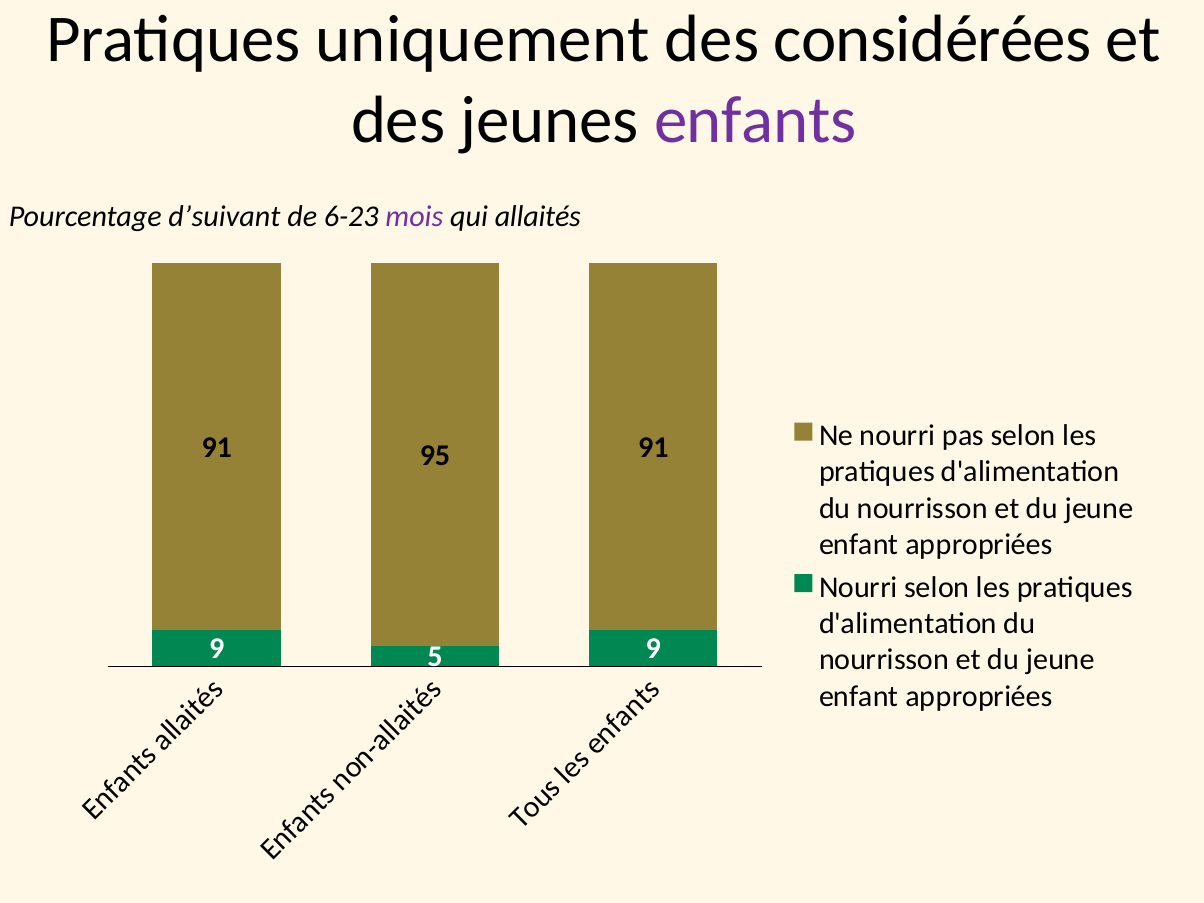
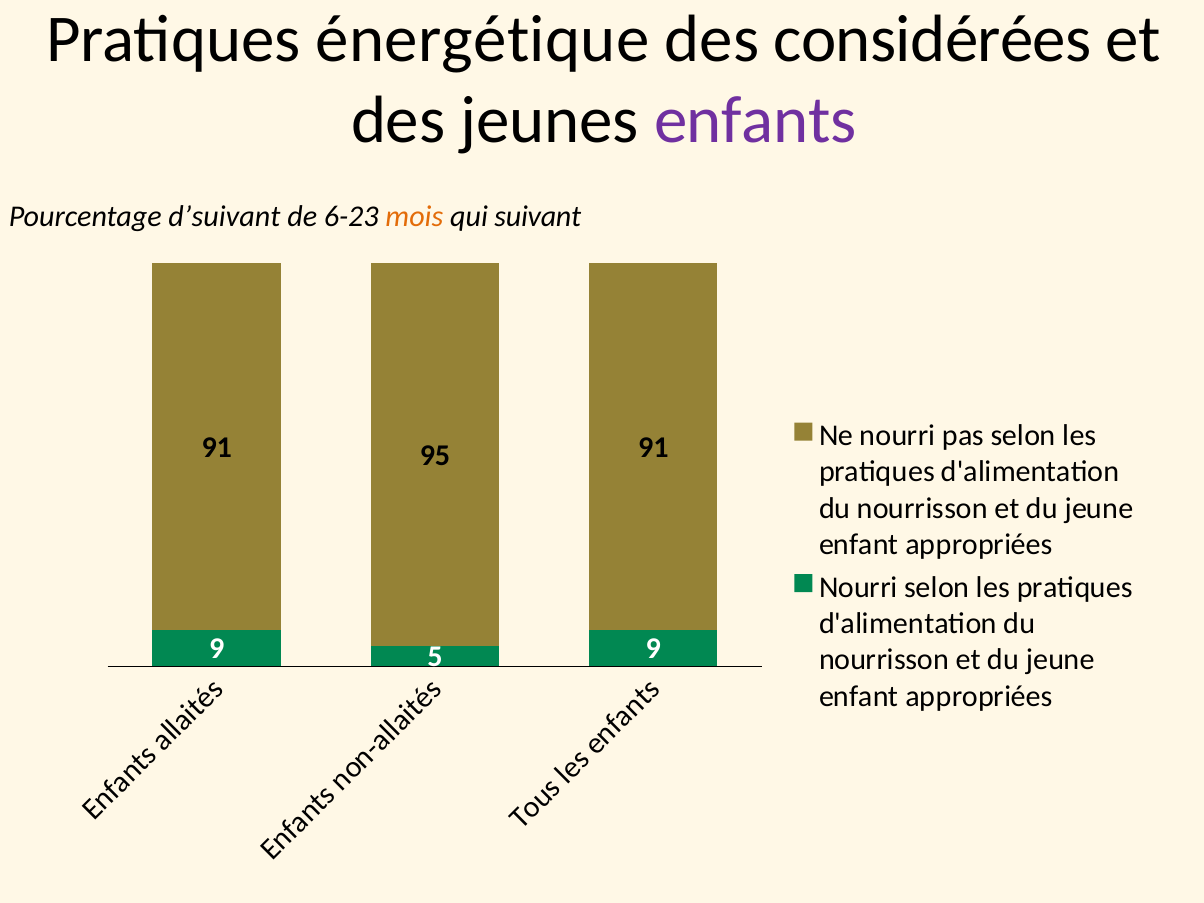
uniquement: uniquement -> énergétique
mois colour: purple -> orange
allaités: allaités -> suivant
